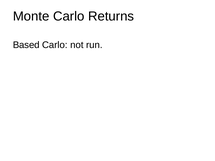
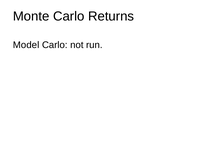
Based: Based -> Model
